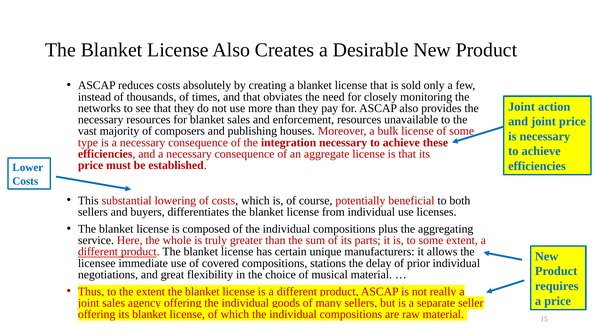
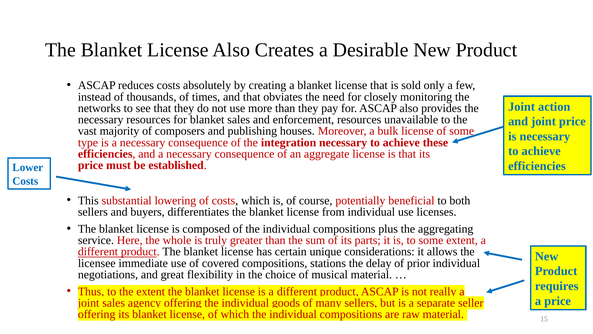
manufacturers: manufacturers -> considerations
